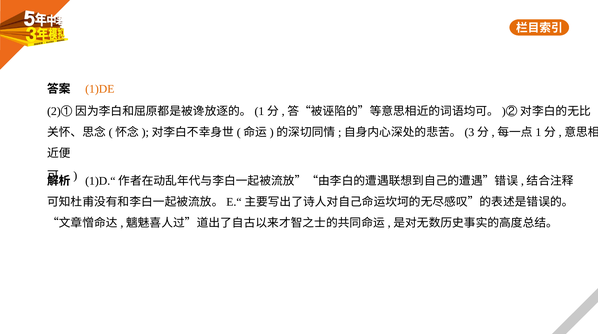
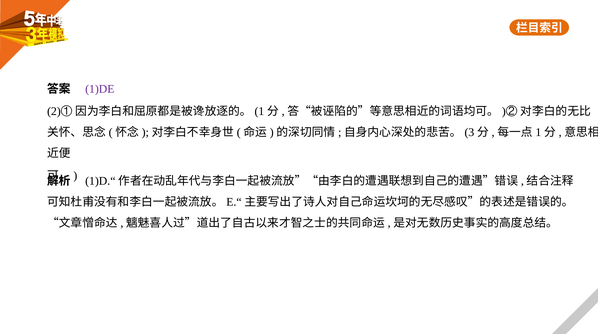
1)DE colour: orange -> purple
